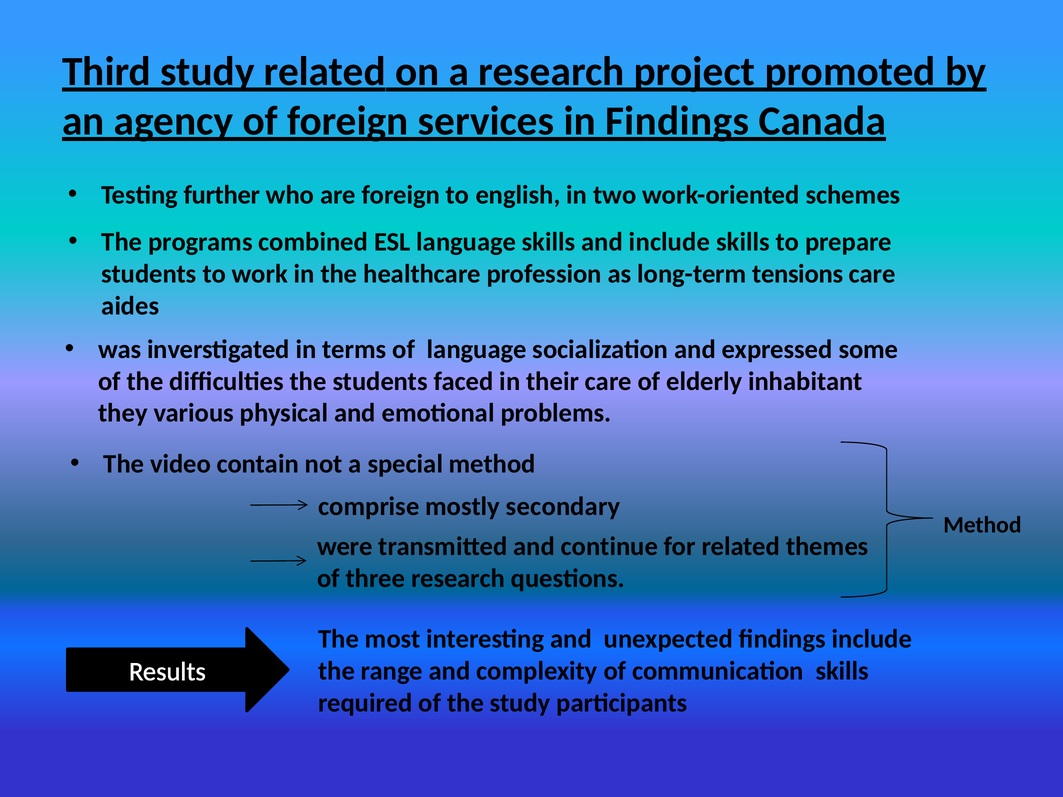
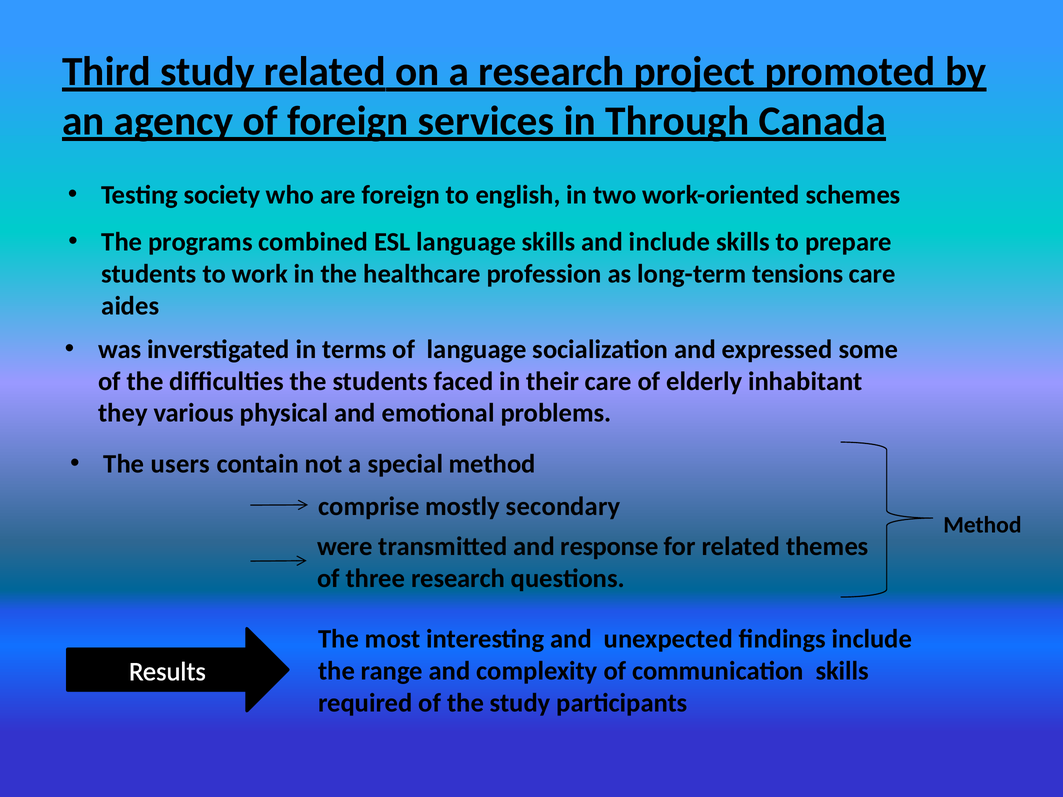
in Findings: Findings -> Through
further: further -> society
video: video -> users
continue: continue -> response
